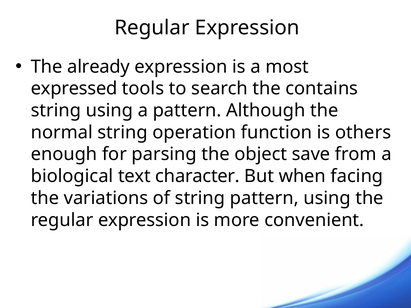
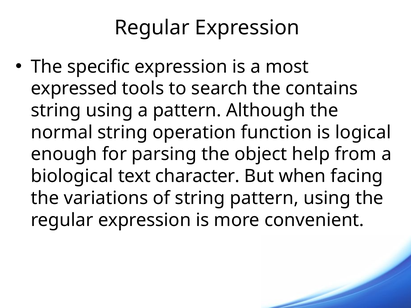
already: already -> specific
others: others -> logical
save: save -> help
